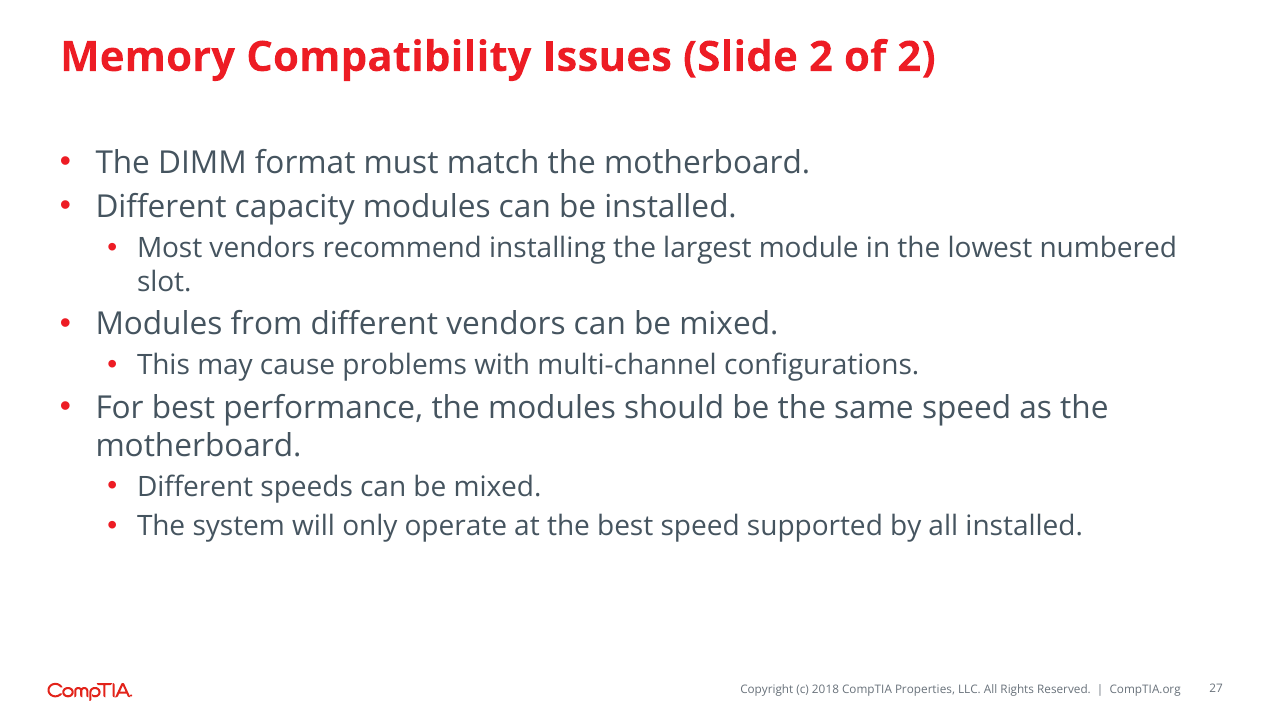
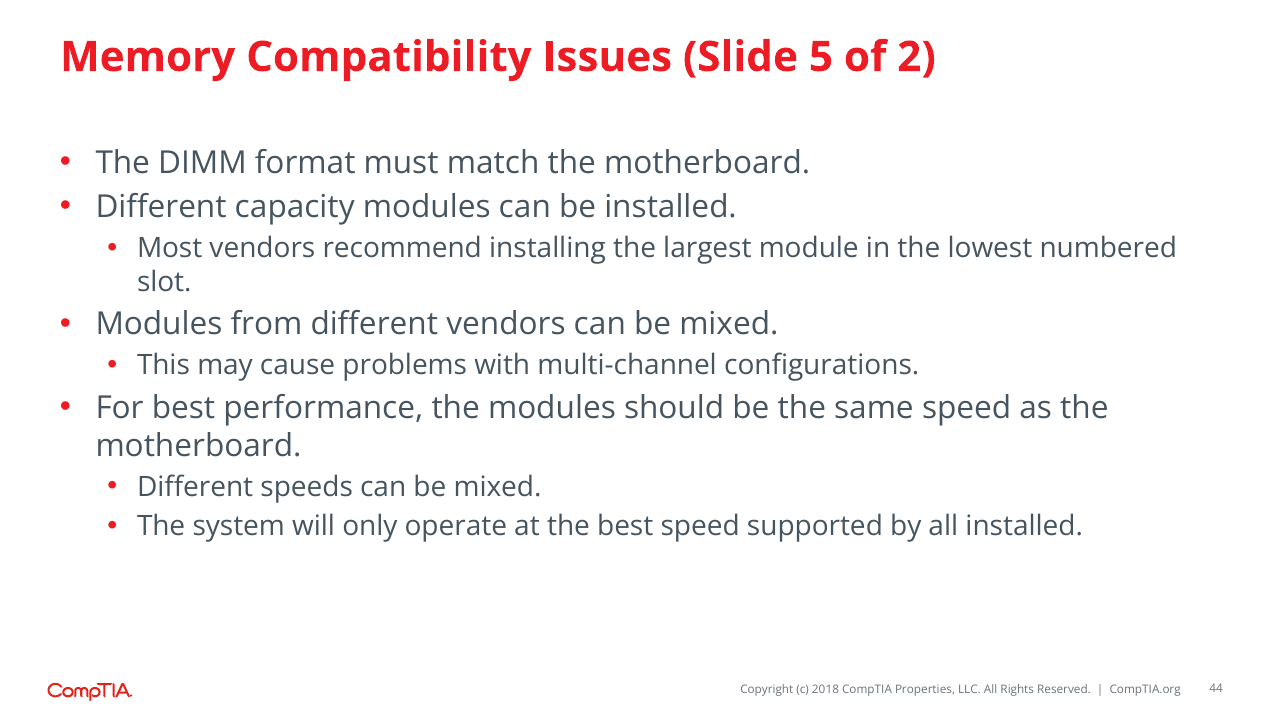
Slide 2: 2 -> 5
27: 27 -> 44
